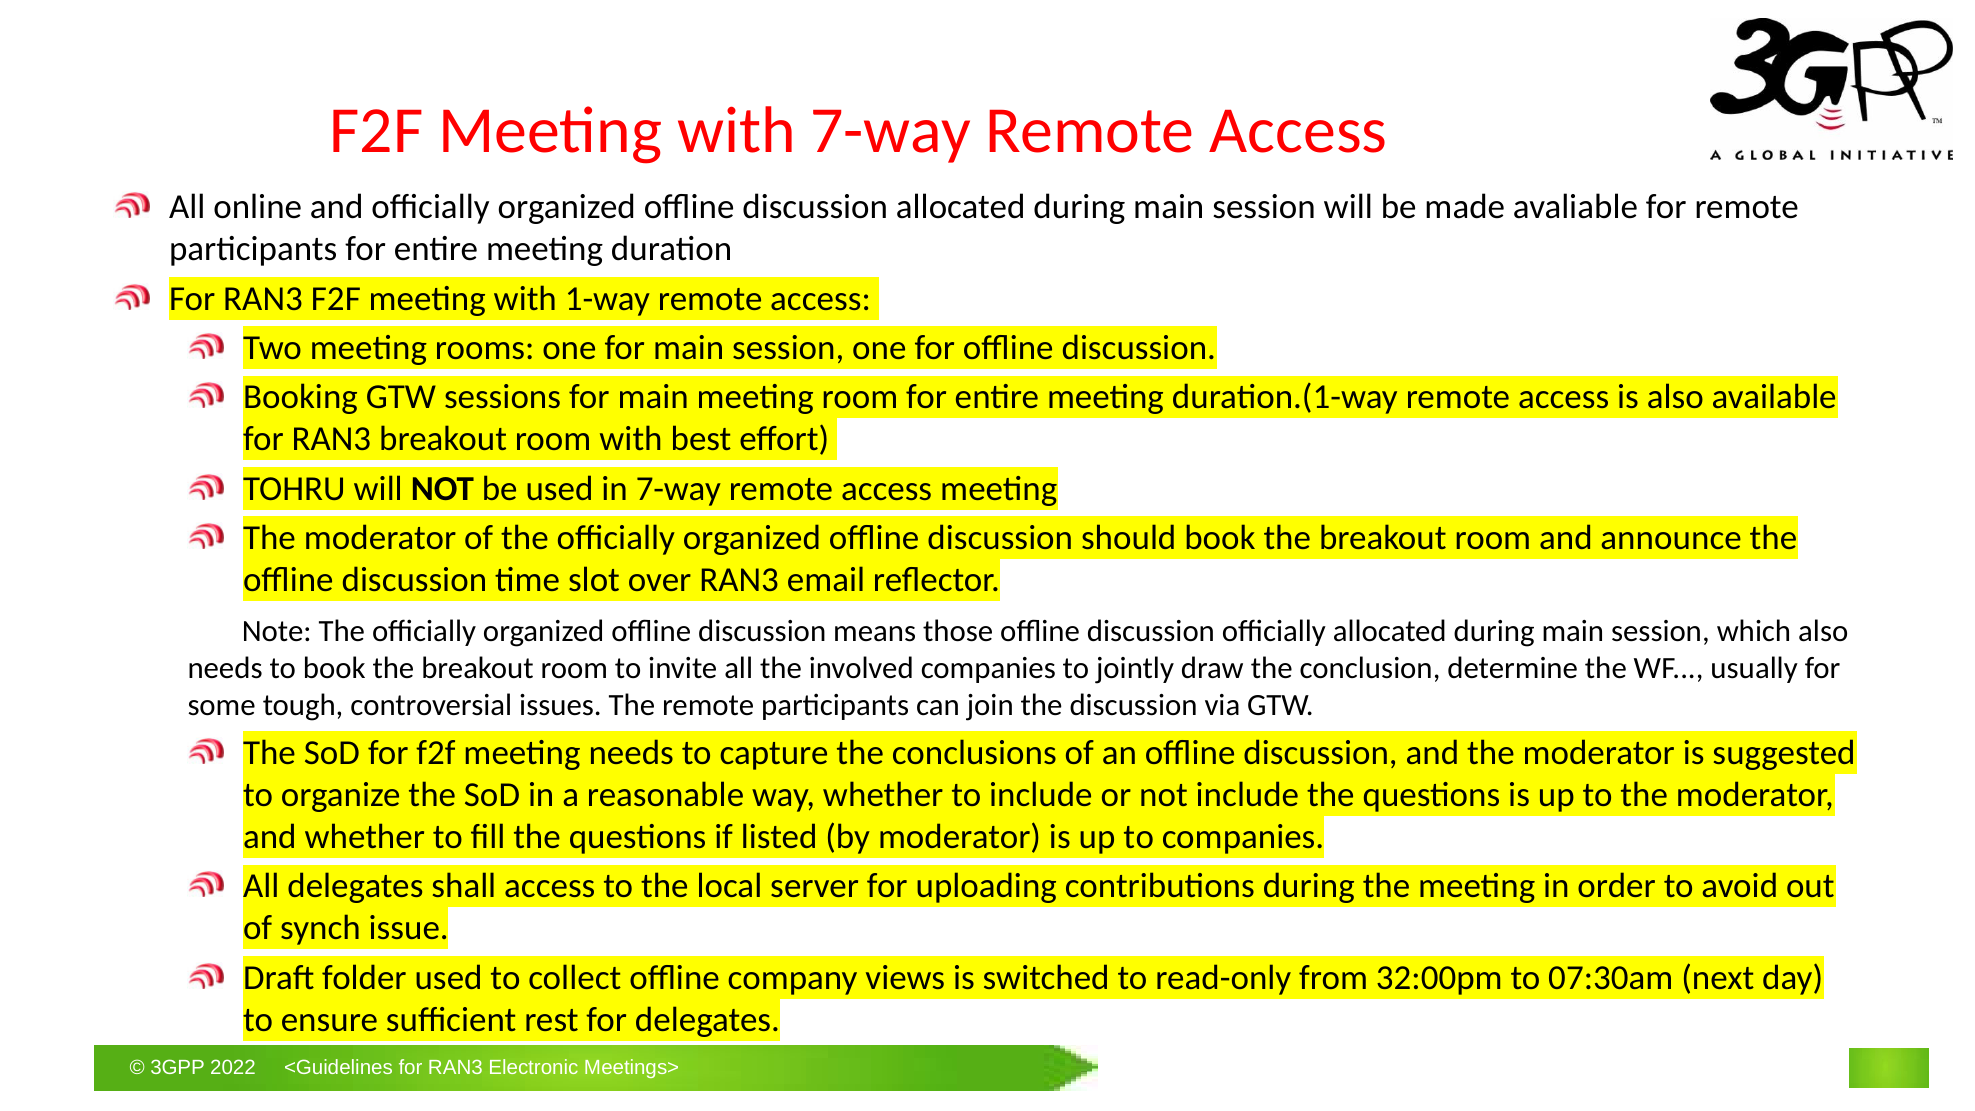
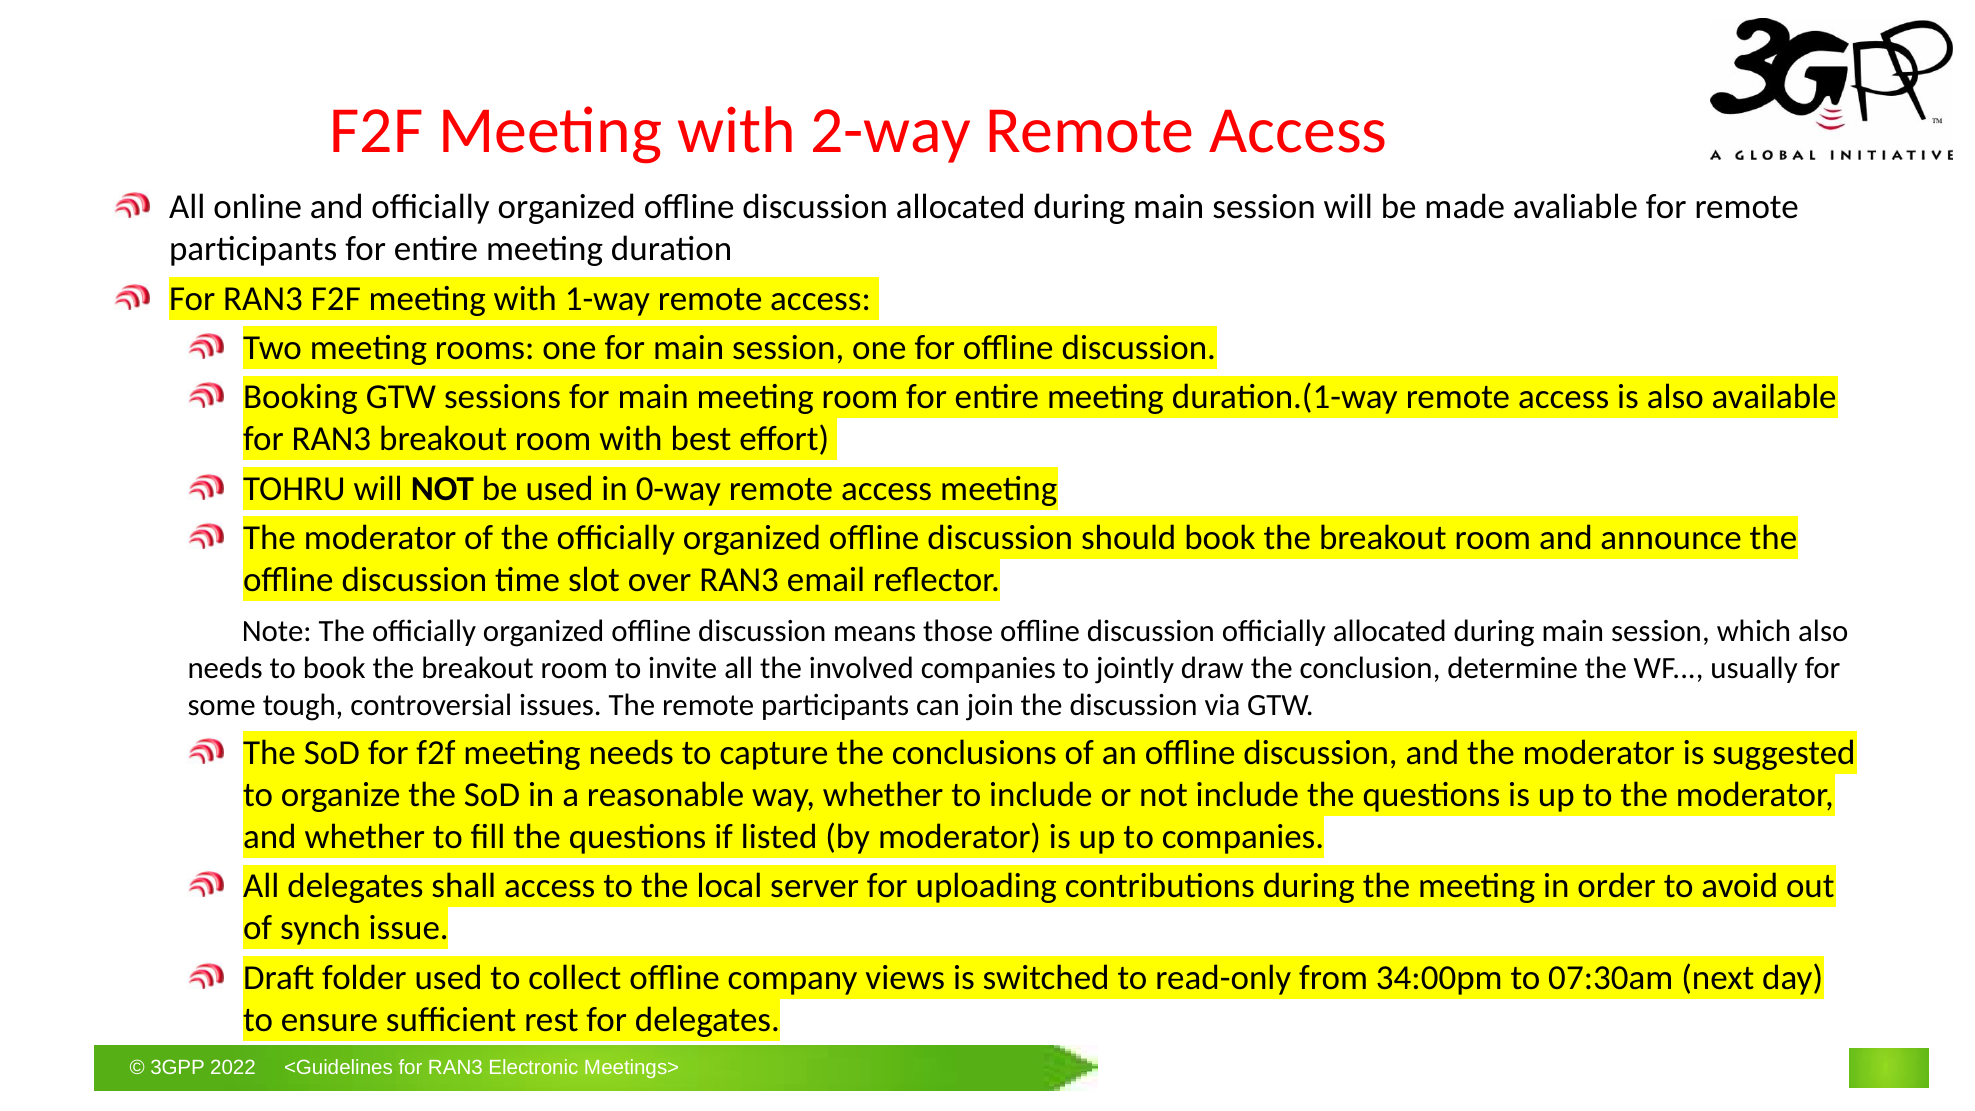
with 7-way: 7-way -> 2-way
in 7-way: 7-way -> 0-way
32:00pm: 32:00pm -> 34:00pm
